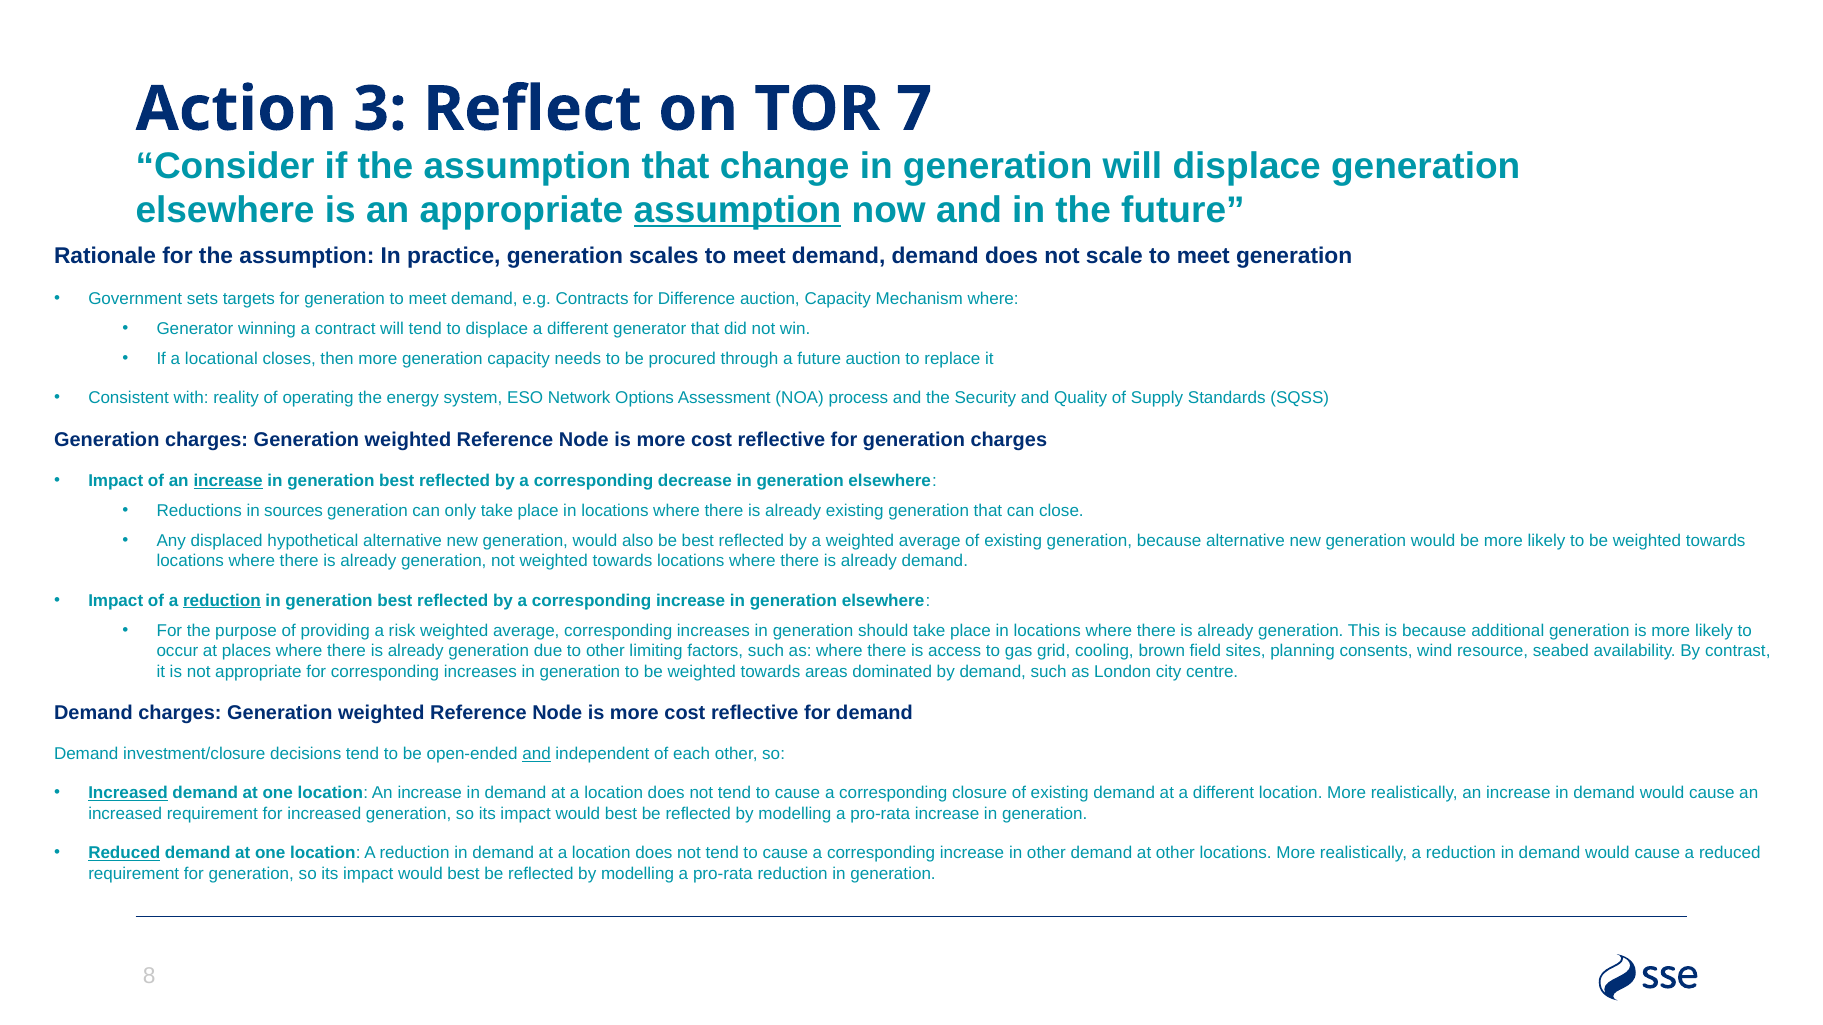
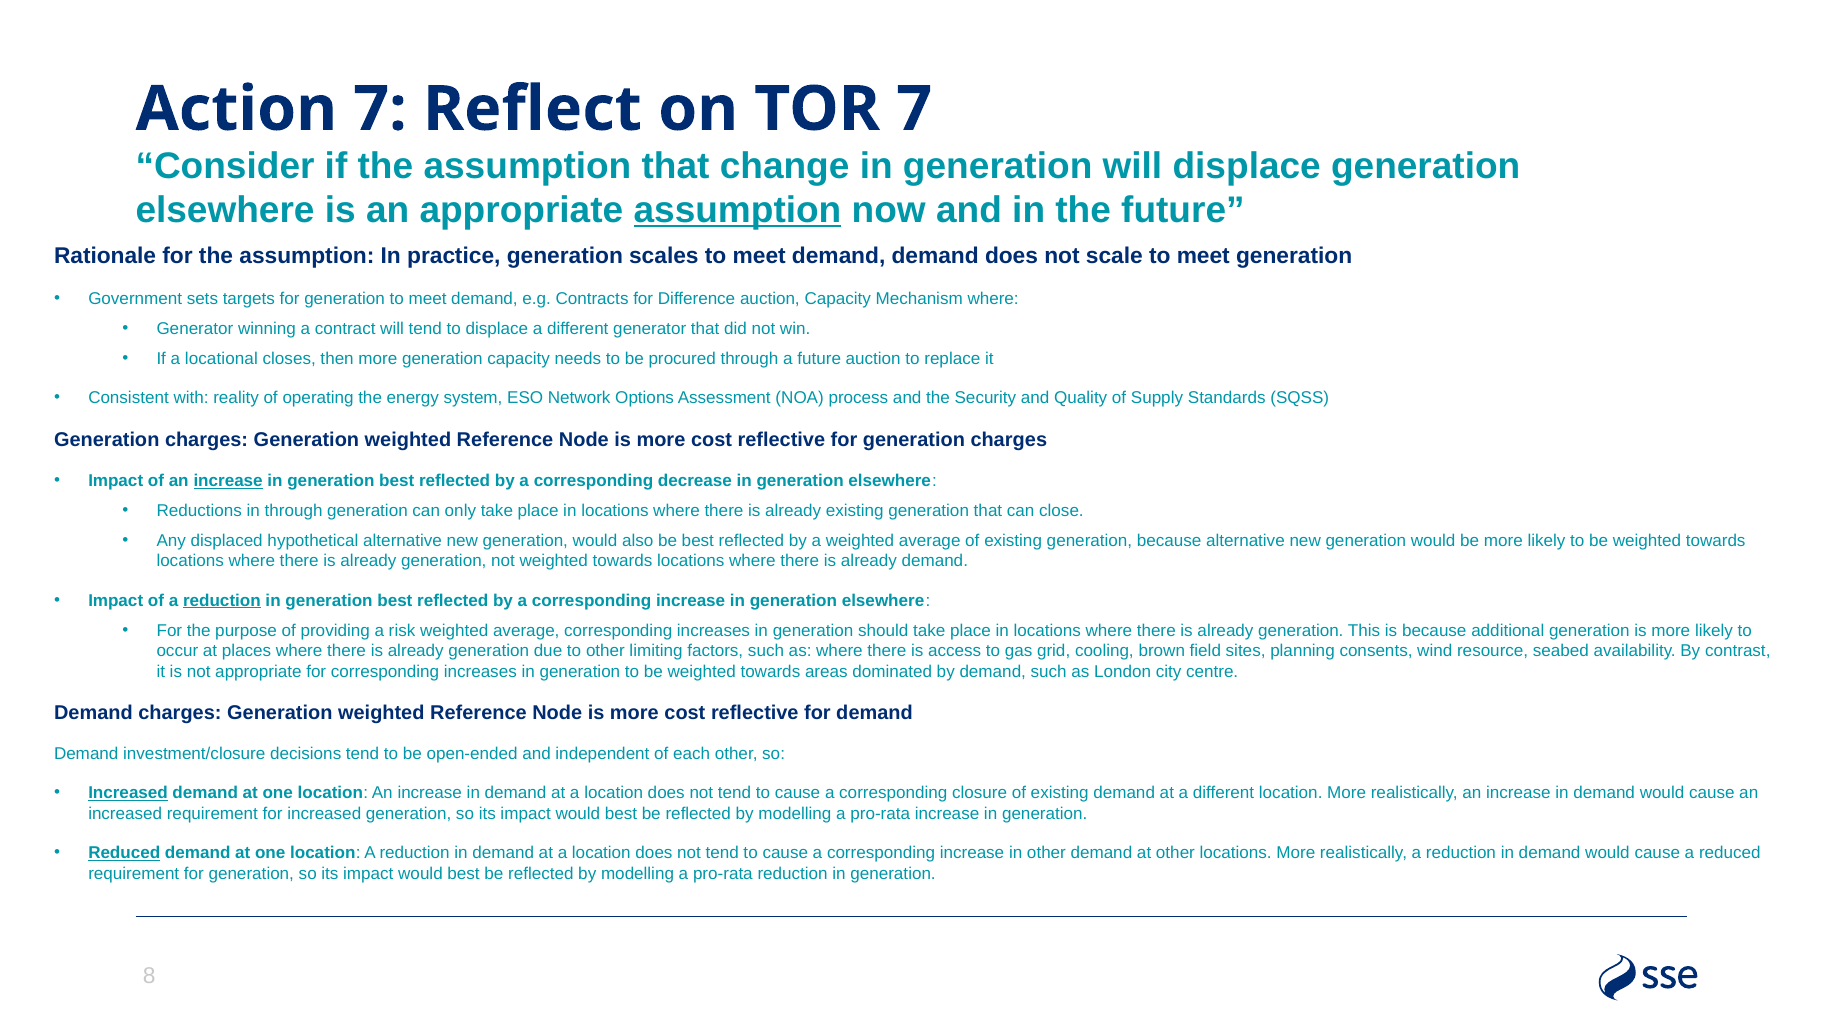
Action 3: 3 -> 7
in sources: sources -> through
and at (537, 754) underline: present -> none
